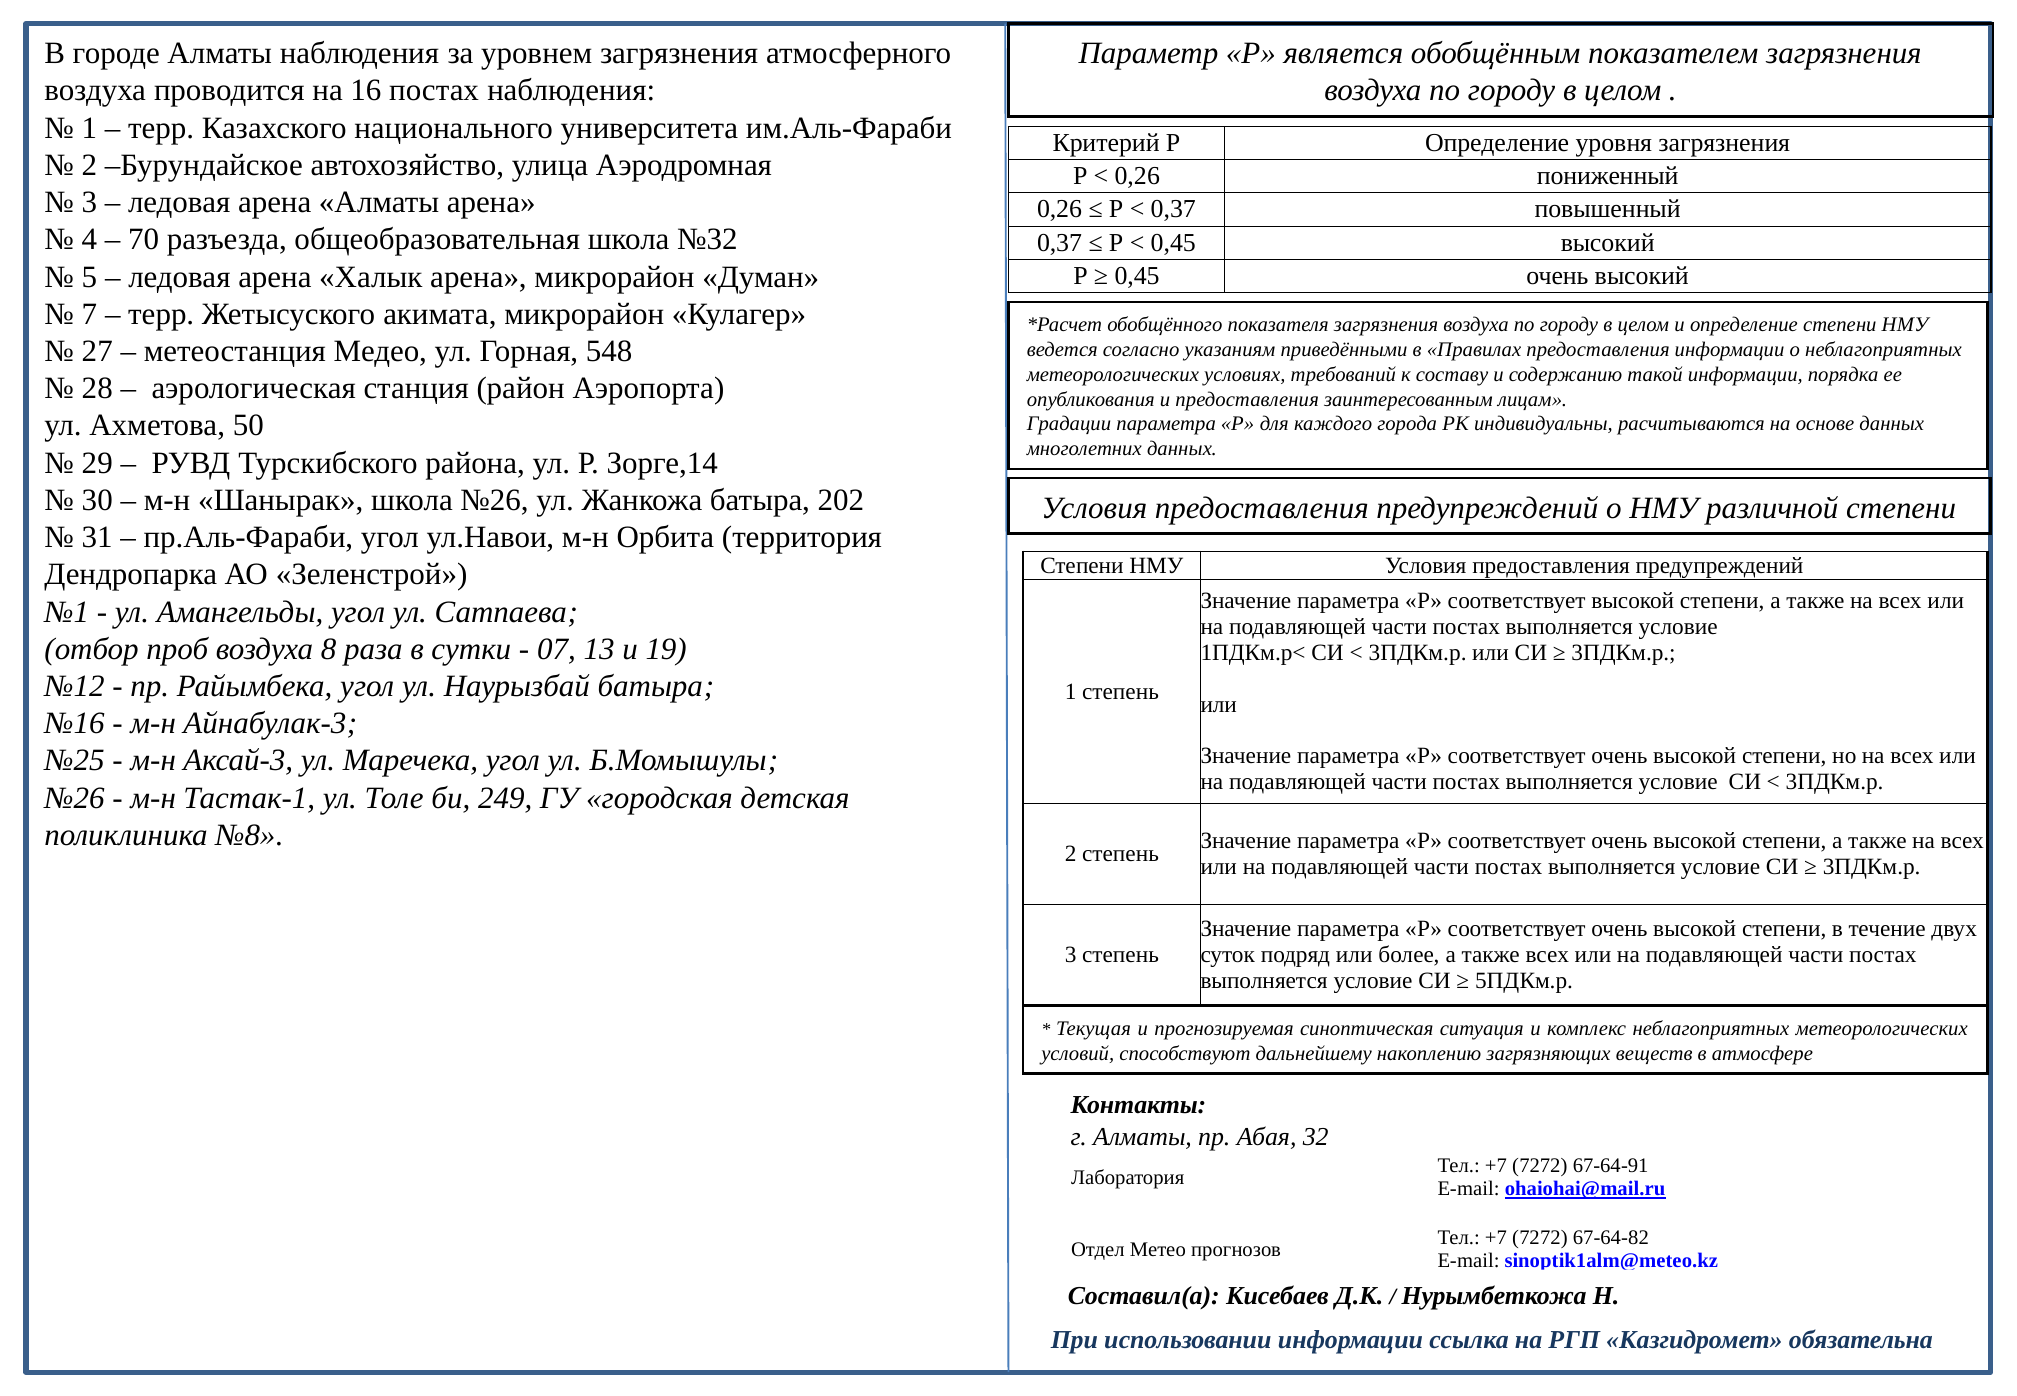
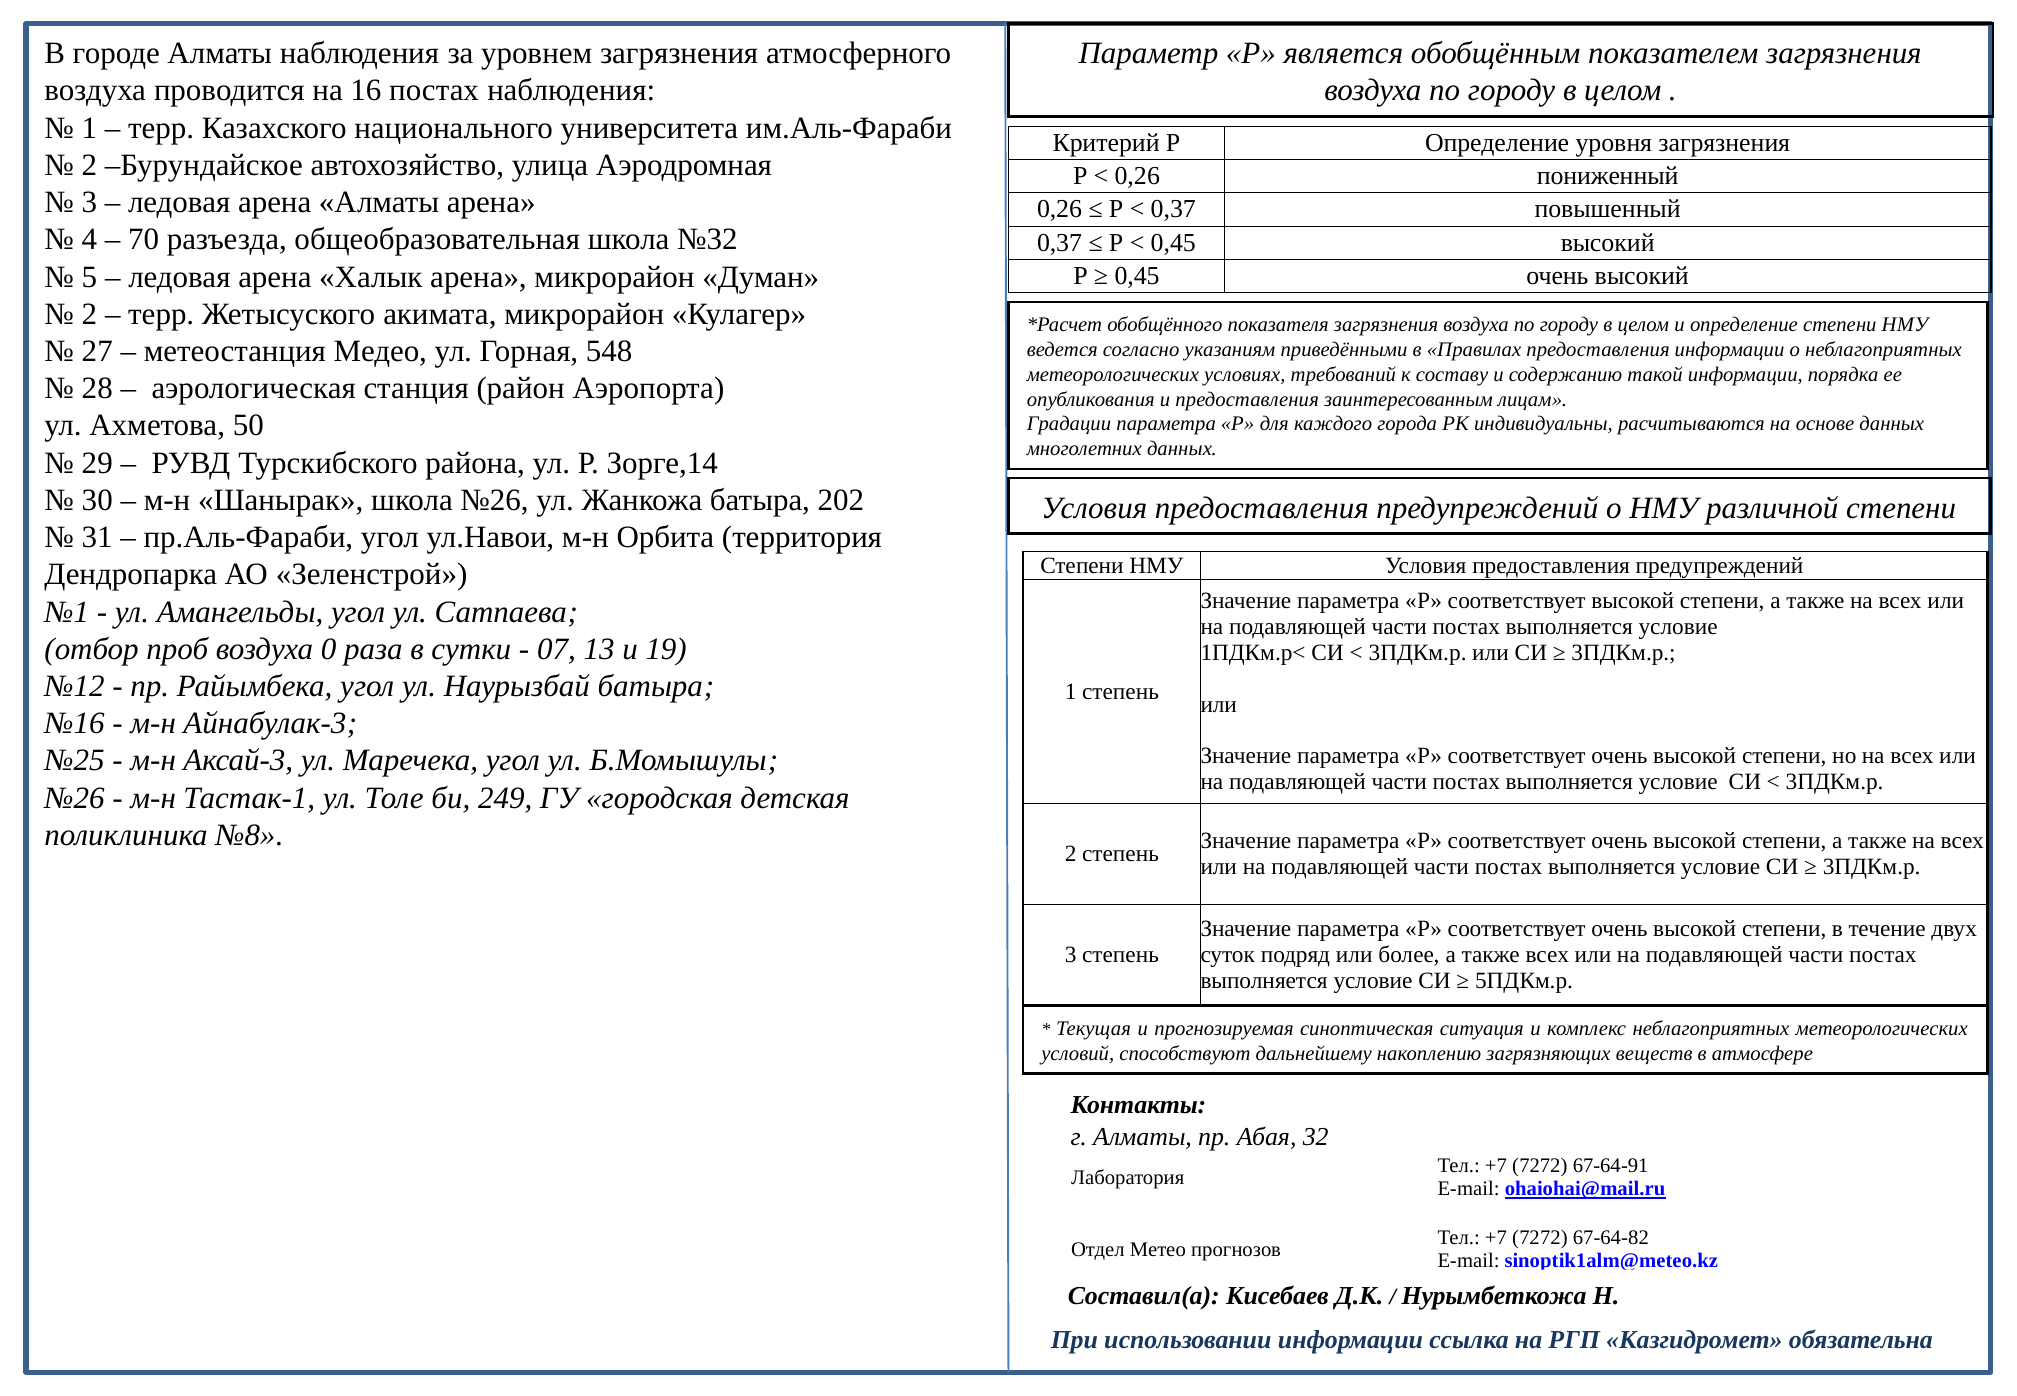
7 at (89, 314): 7 -> 2
8: 8 -> 0
